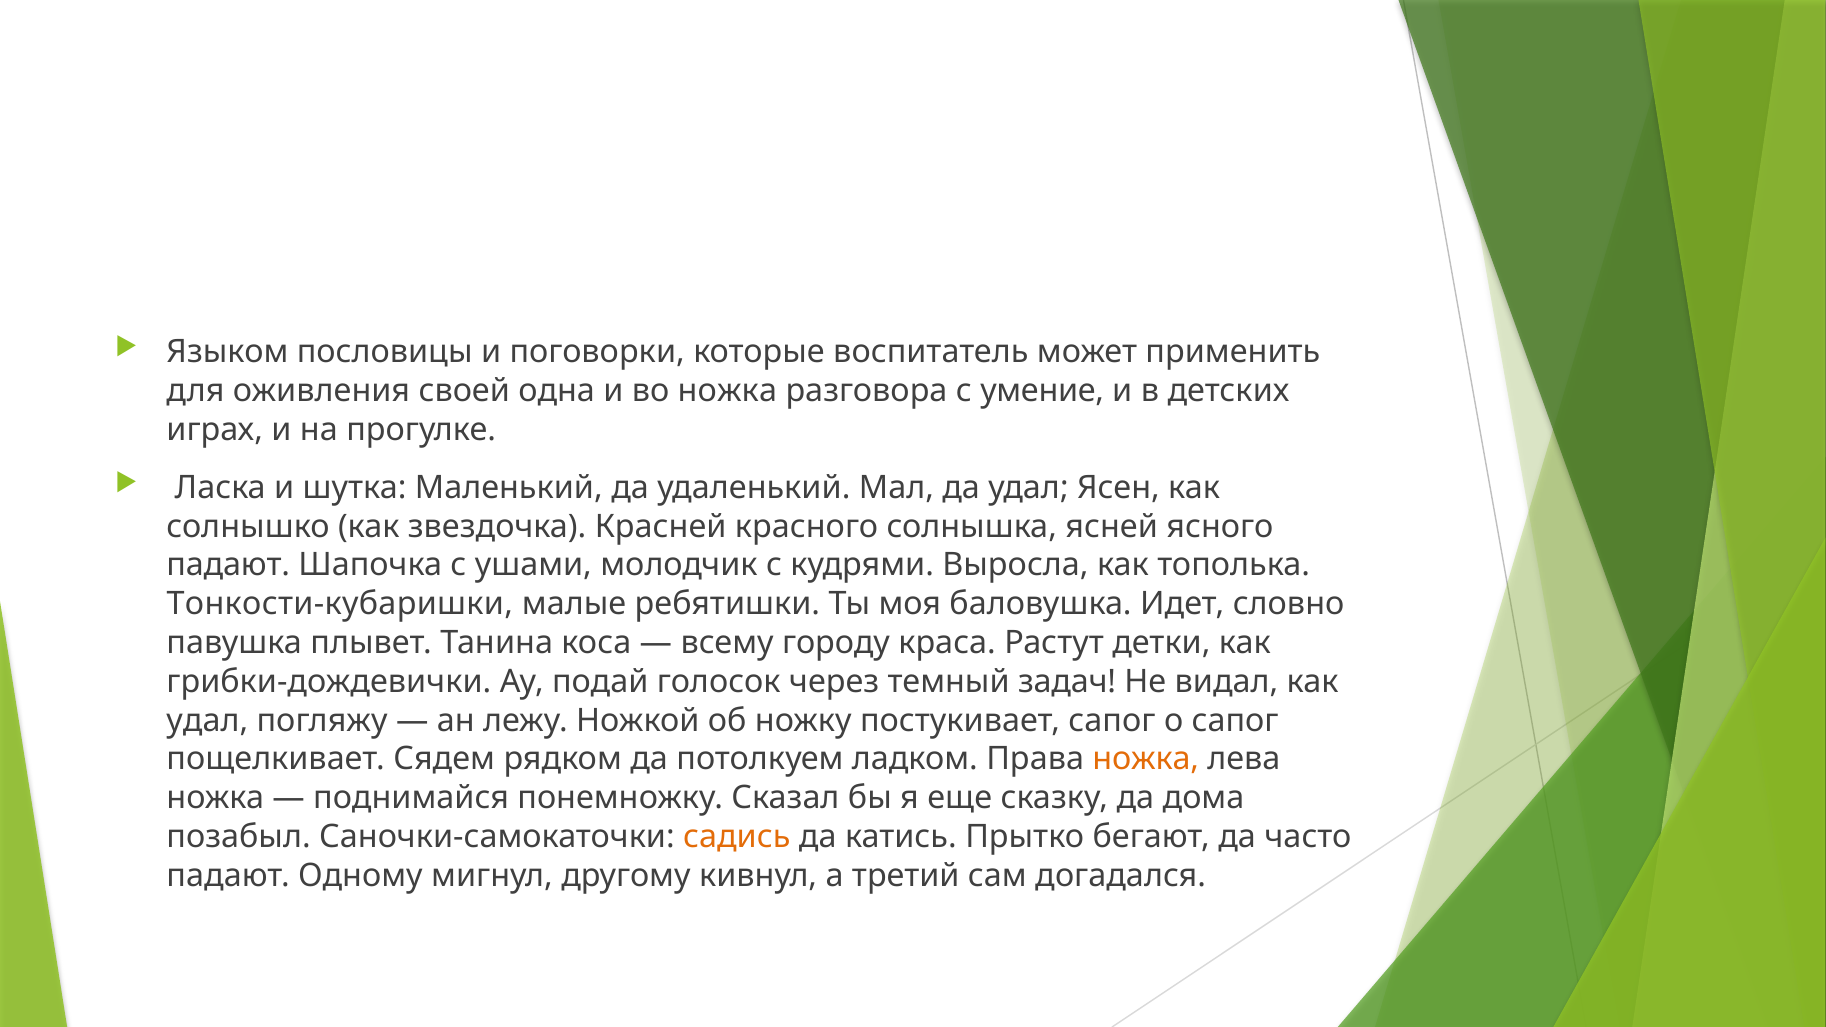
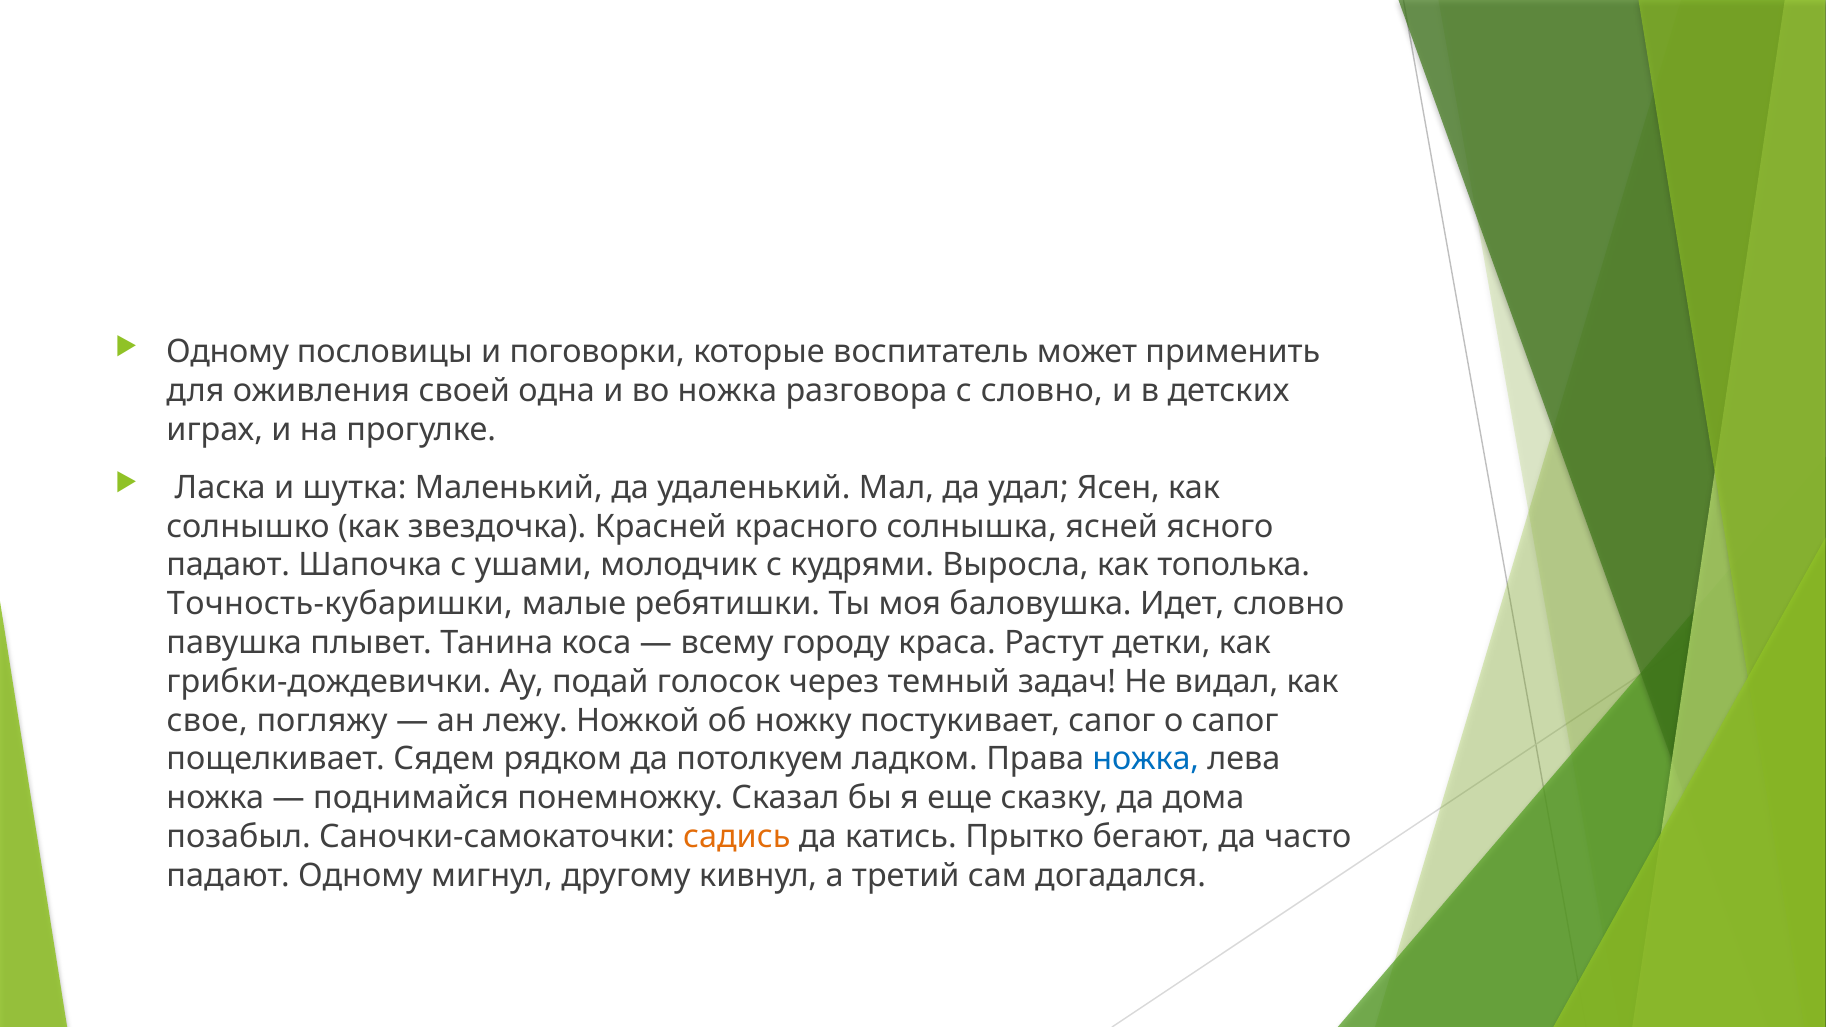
Языком at (227, 352): Языком -> Одному
с умение: умение -> словно
Тонкости-кубаришки: Тонкости-кубаришки -> Точность-кубаришки
удал at (207, 721): удал -> свое
ножка at (1146, 759) colour: orange -> blue
